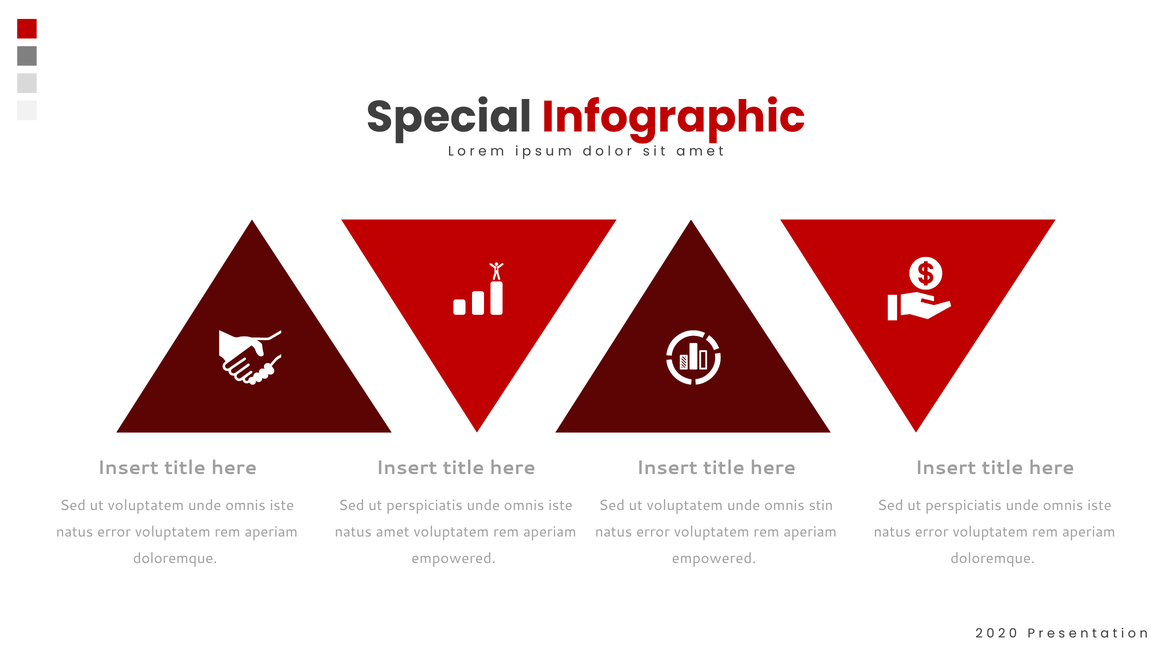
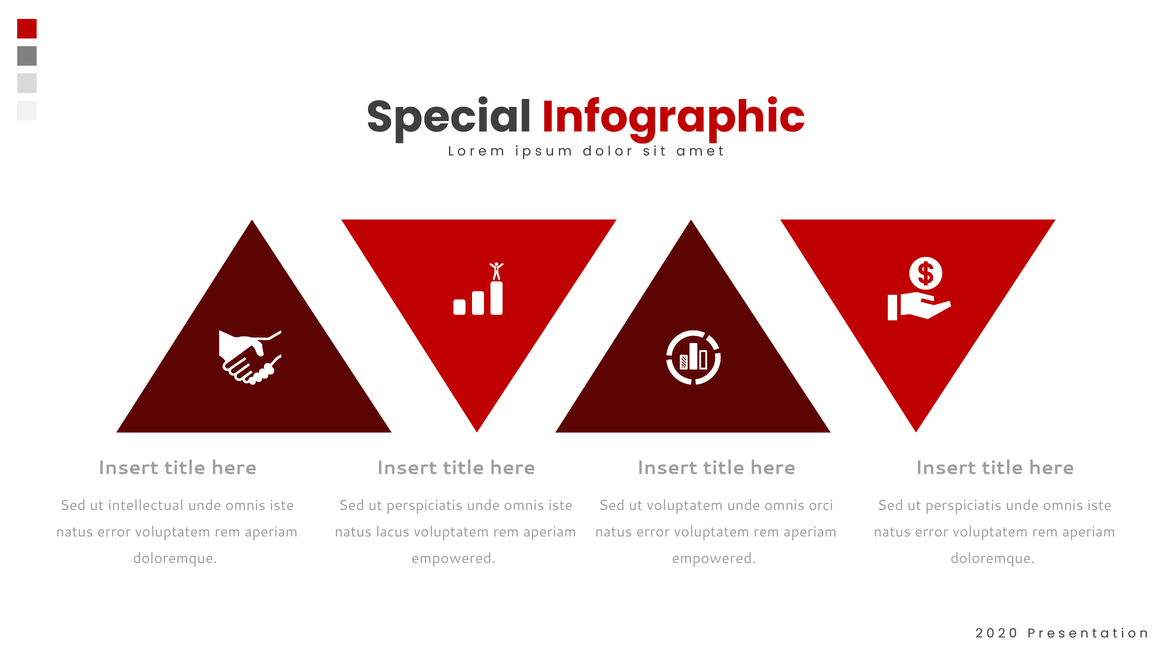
voluptatem at (146, 506): voluptatem -> intellectual
stin: stin -> orci
amet: amet -> lacus
